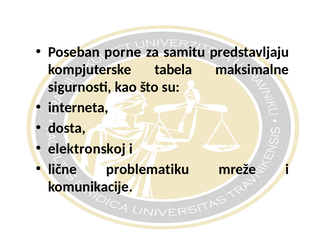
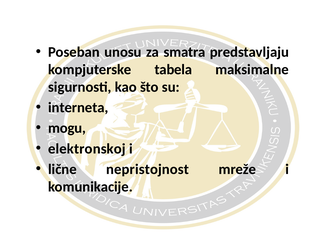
porne: porne -> unosu
samitu: samitu -> smatra
dosta: dosta -> mogu
problematiku: problematiku -> nepristojnost
